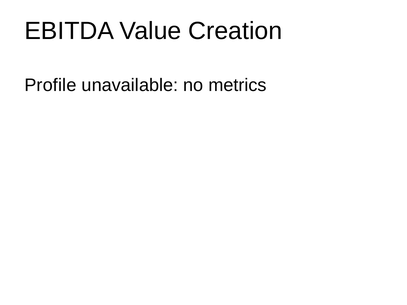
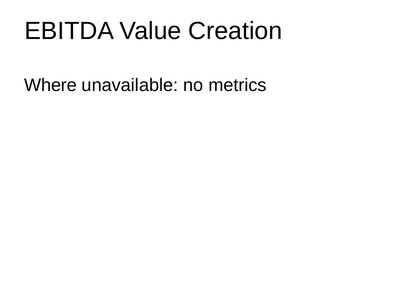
Profile: Profile -> Where
